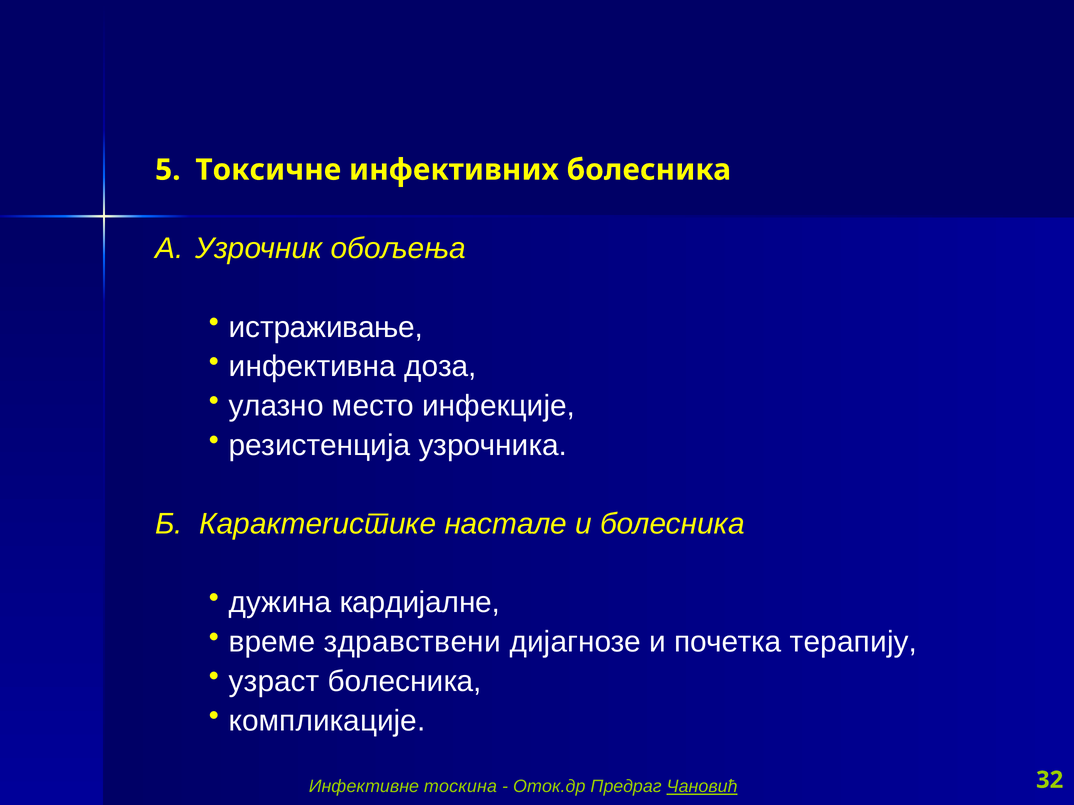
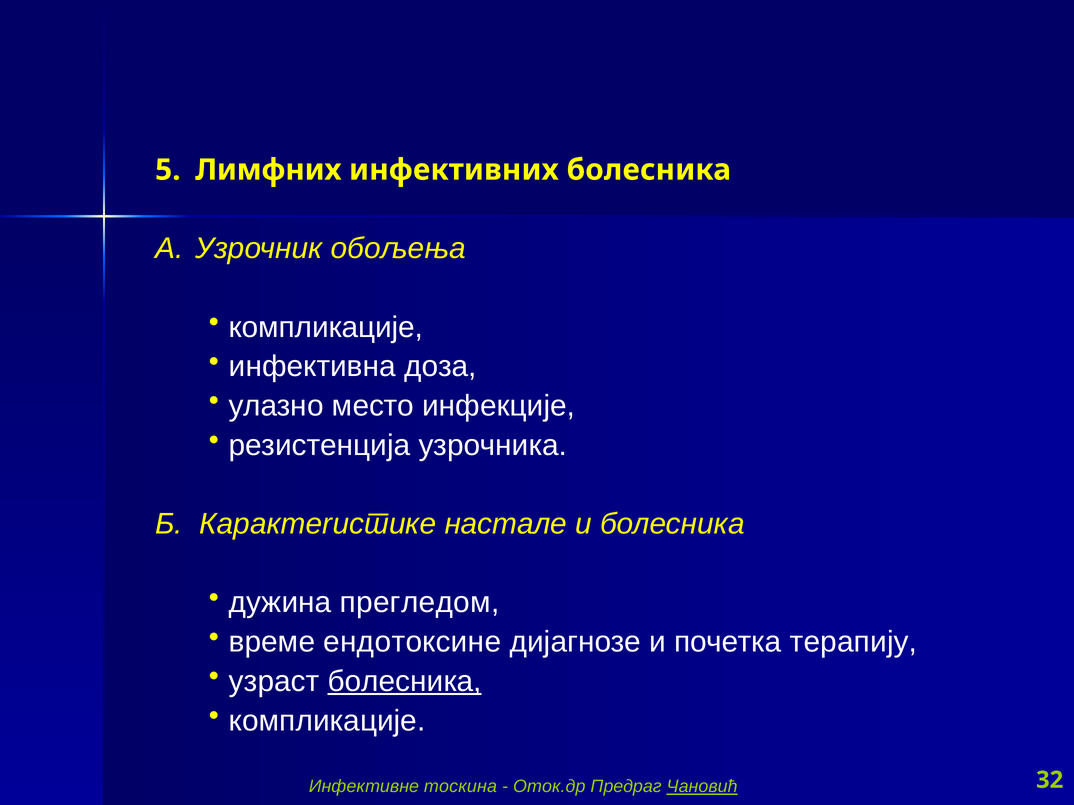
Токсичне: Токсичне -> Лимфних
истраживање at (326, 327): истраживање -> компликације
кардијалне: кардијалне -> прегледом
здравствени: здравствени -> ендотоксине
болесника at (405, 682) underline: none -> present
